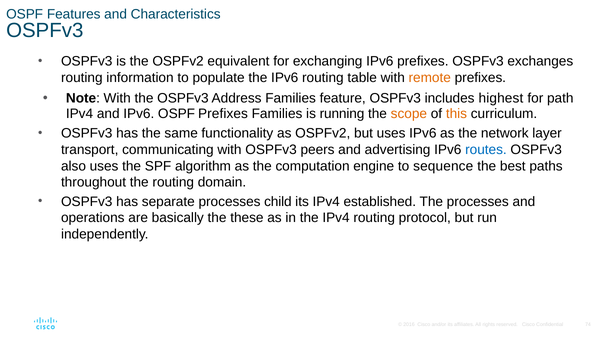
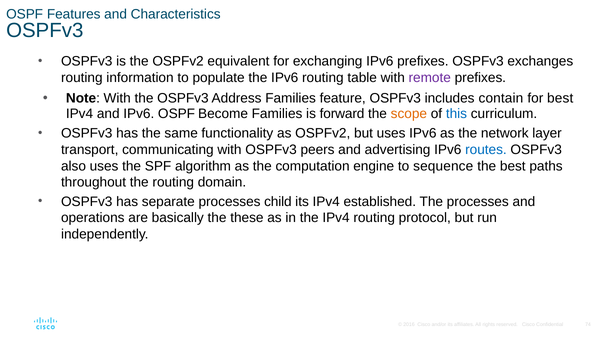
remote colour: orange -> purple
highest: highest -> contain
for path: path -> best
OSPF Prefixes: Prefixes -> Become
running: running -> forward
this colour: orange -> blue
